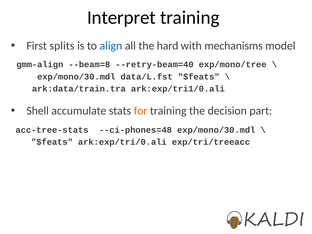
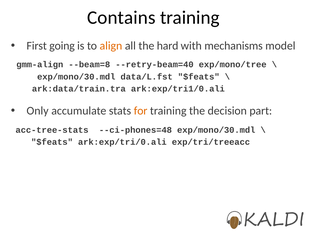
Interpret: Interpret -> Contains
splits: splits -> going
align colour: blue -> orange
Shell: Shell -> Only
